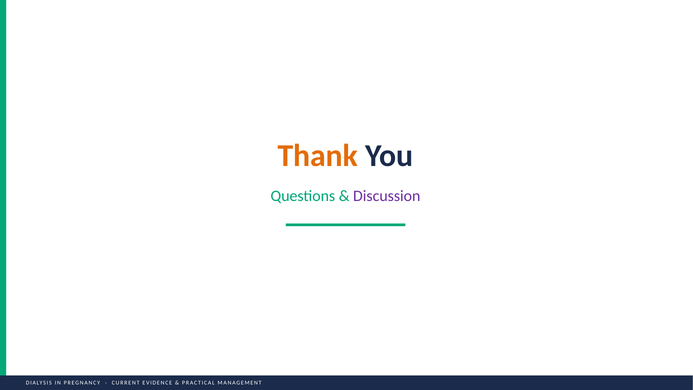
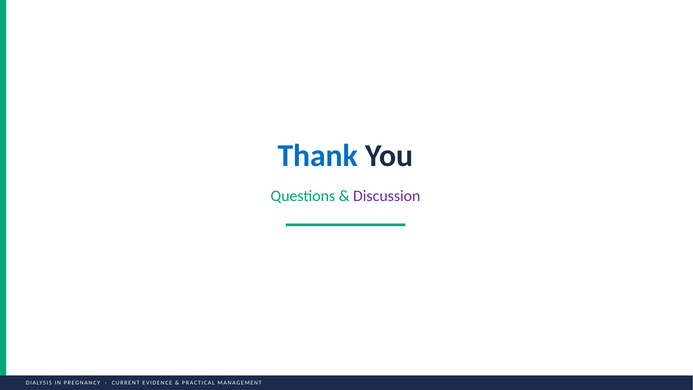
Thank colour: orange -> blue
